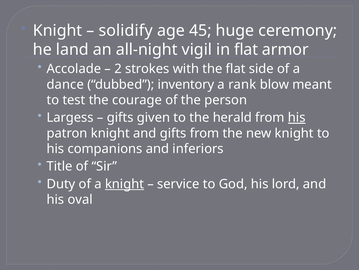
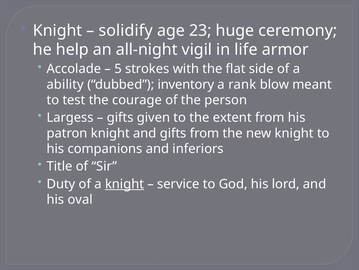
45: 45 -> 23
land: land -> help
in flat: flat -> life
2: 2 -> 5
dance: dance -> ability
herald: herald -> extent
his at (297, 117) underline: present -> none
